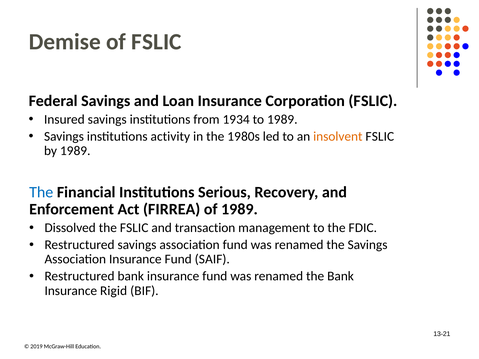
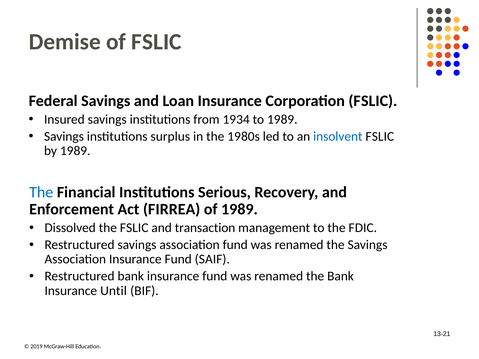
activity: activity -> surplus
insolvent colour: orange -> blue
Rigid: Rigid -> Until
